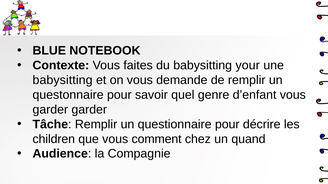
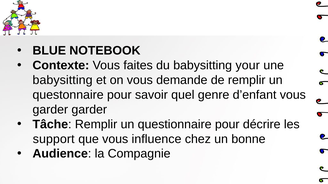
children: children -> support
comment: comment -> influence
quand: quand -> bonne
